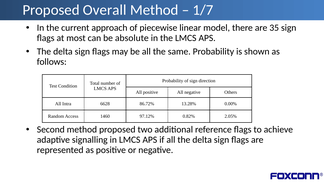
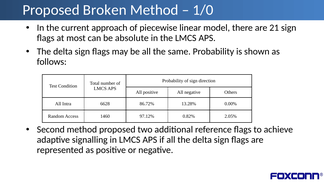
Overall: Overall -> Broken
1/7: 1/7 -> 1/0
35: 35 -> 21
